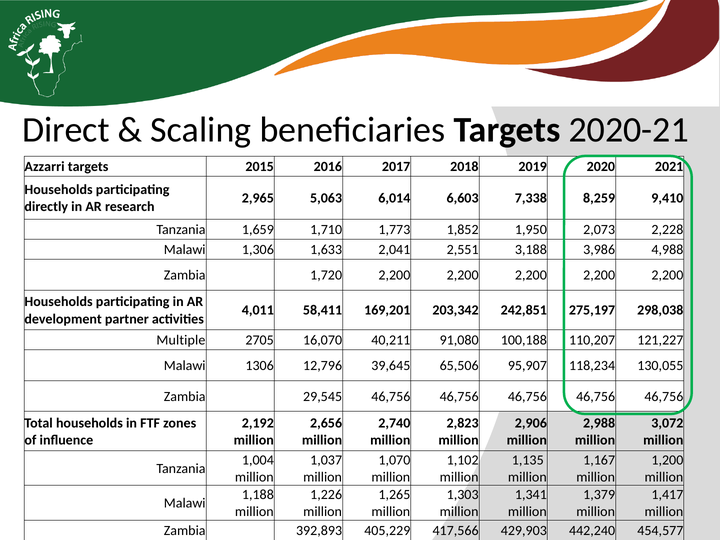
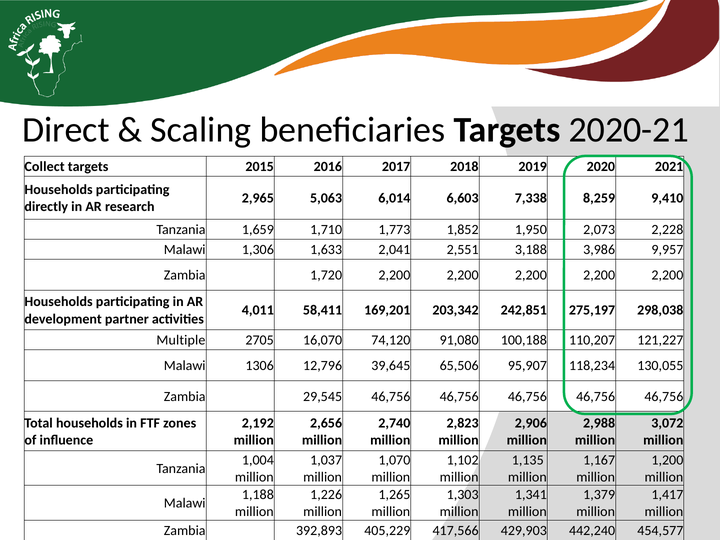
Azzarri: Azzarri -> Collect
4,988: 4,988 -> 9,957
40,211: 40,211 -> 74,120
